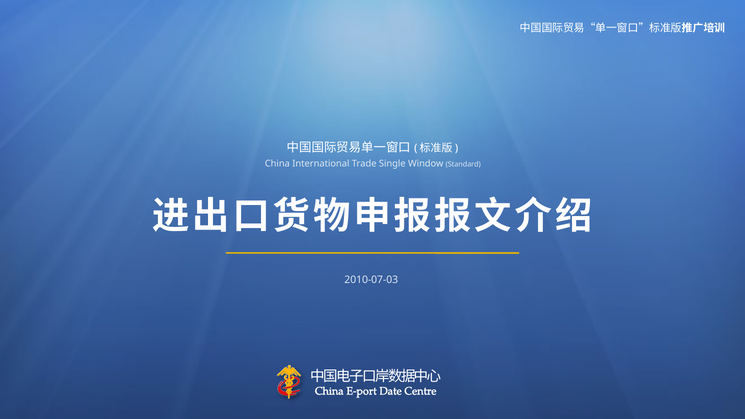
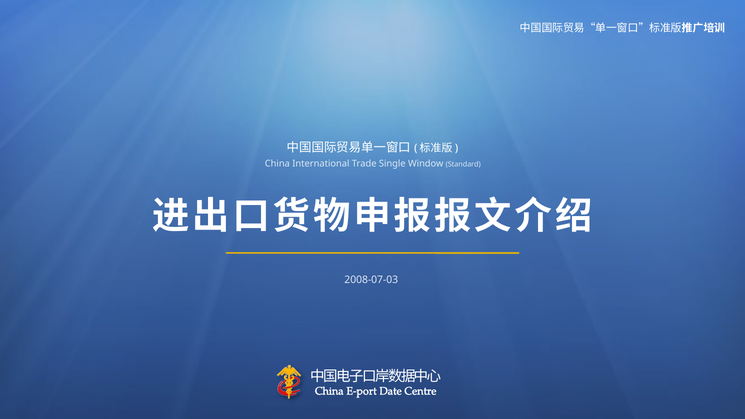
2010-07-03: 2010-07-03 -> 2008-07-03
